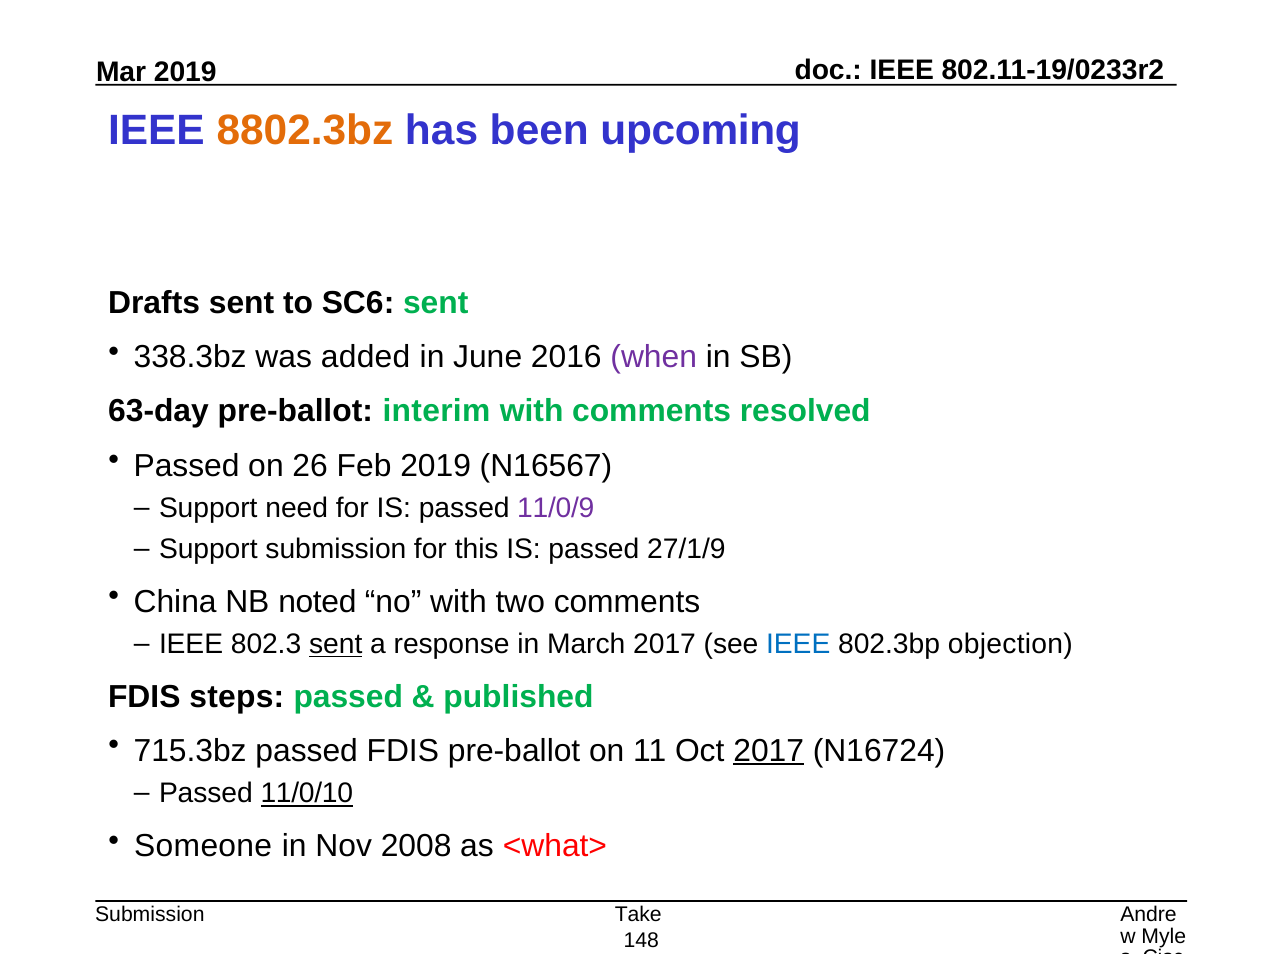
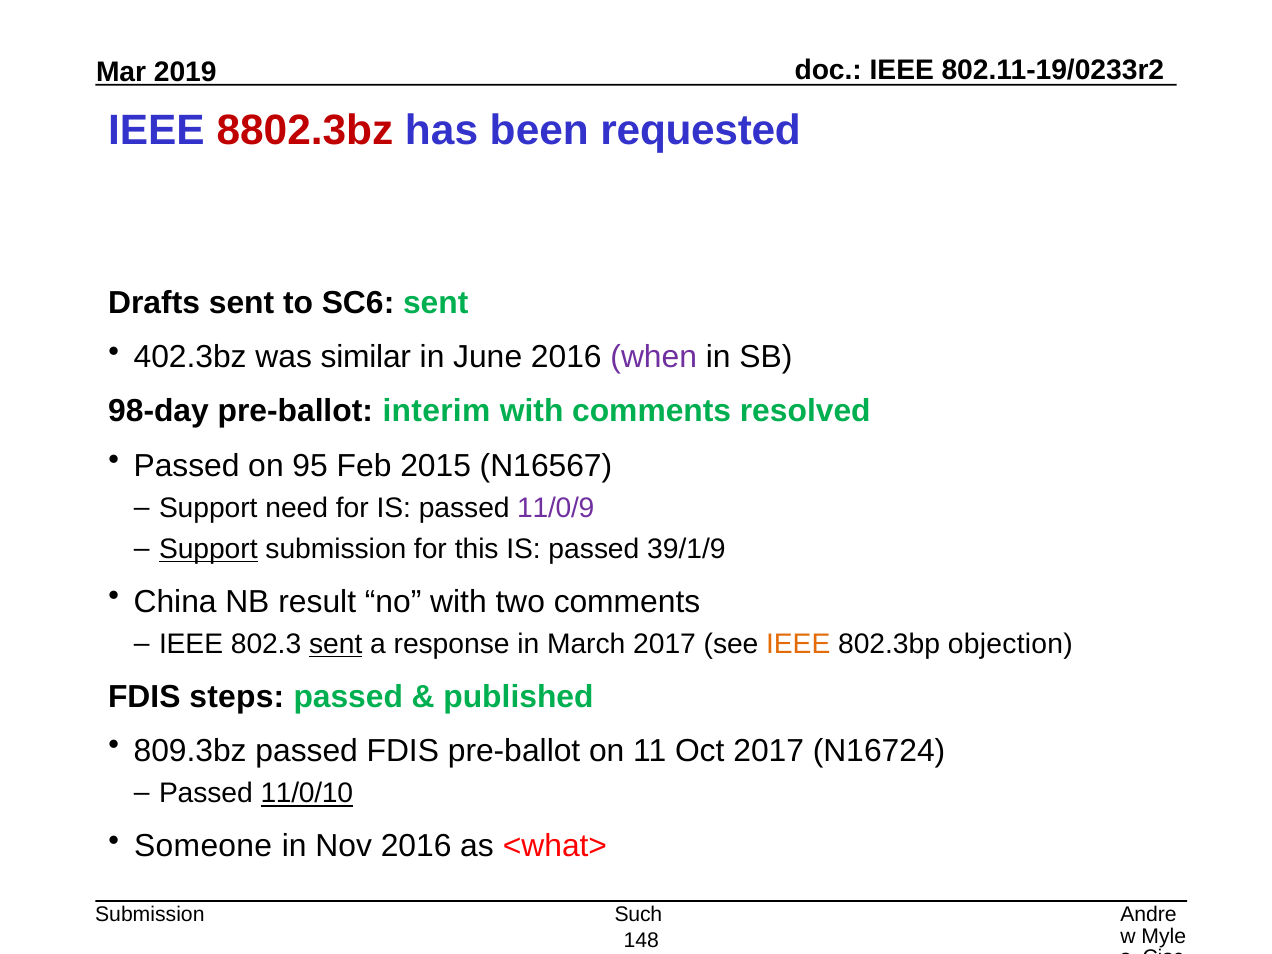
8802.3bz colour: orange -> red
upcoming: upcoming -> requested
338.3bz: 338.3bz -> 402.3bz
added: added -> similar
63-day: 63-day -> 98-day
26: 26 -> 95
Feb 2019: 2019 -> 2015
Support at (208, 549) underline: none -> present
27/1/9: 27/1/9 -> 39/1/9
noted: noted -> result
IEEE at (798, 644) colour: blue -> orange
715.3bz: 715.3bz -> 809.3bz
2017 at (769, 751) underline: present -> none
Nov 2008: 2008 -> 2016
Take: Take -> Such
